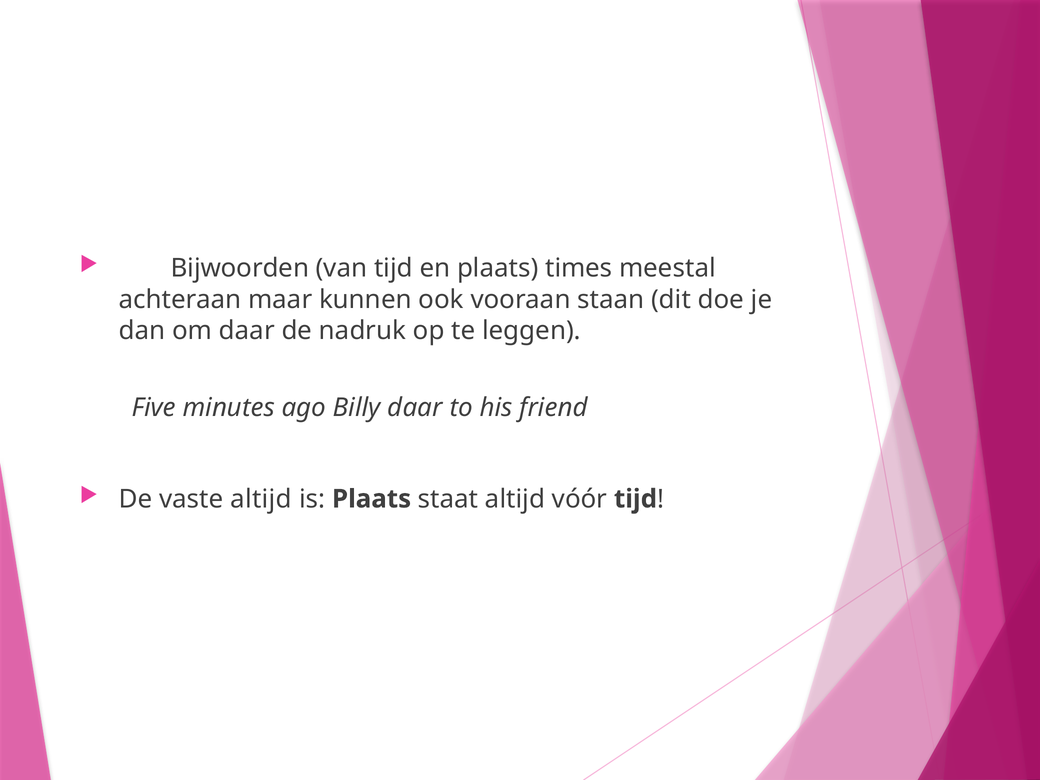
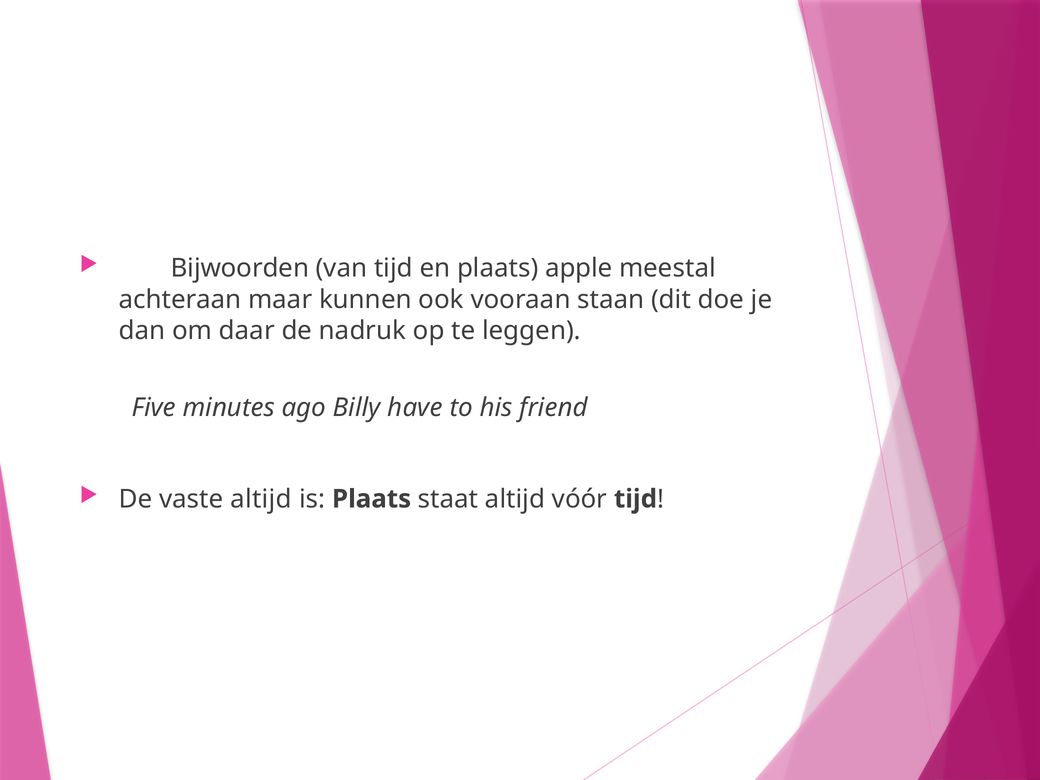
times: times -> apple
Billy daar: daar -> have
